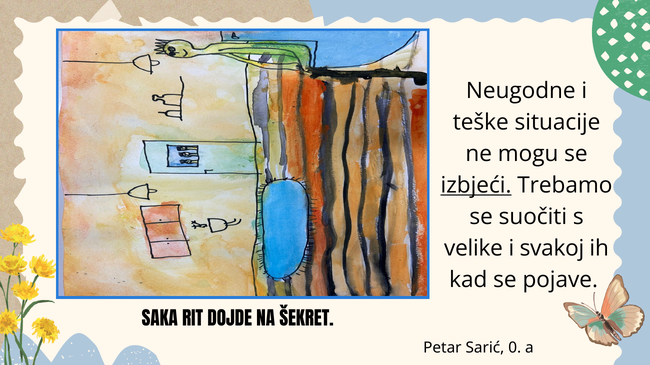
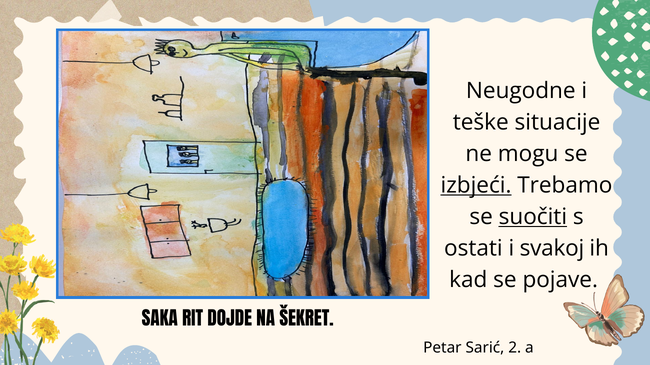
suočiti underline: none -> present
velike: velike -> ostati
0: 0 -> 2
